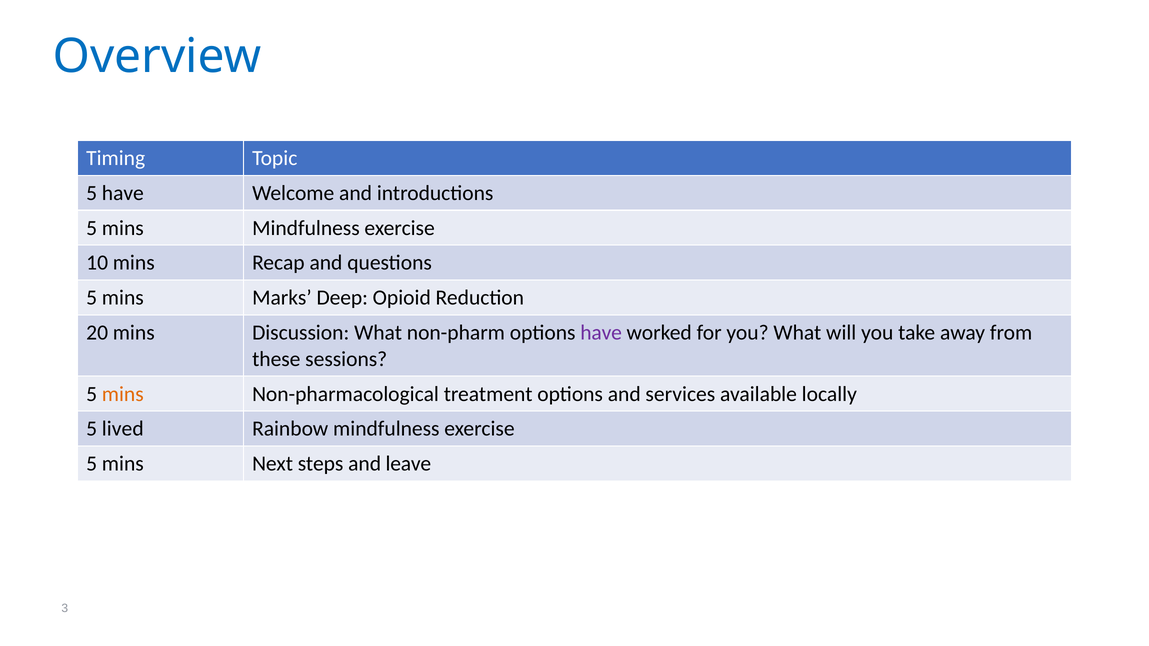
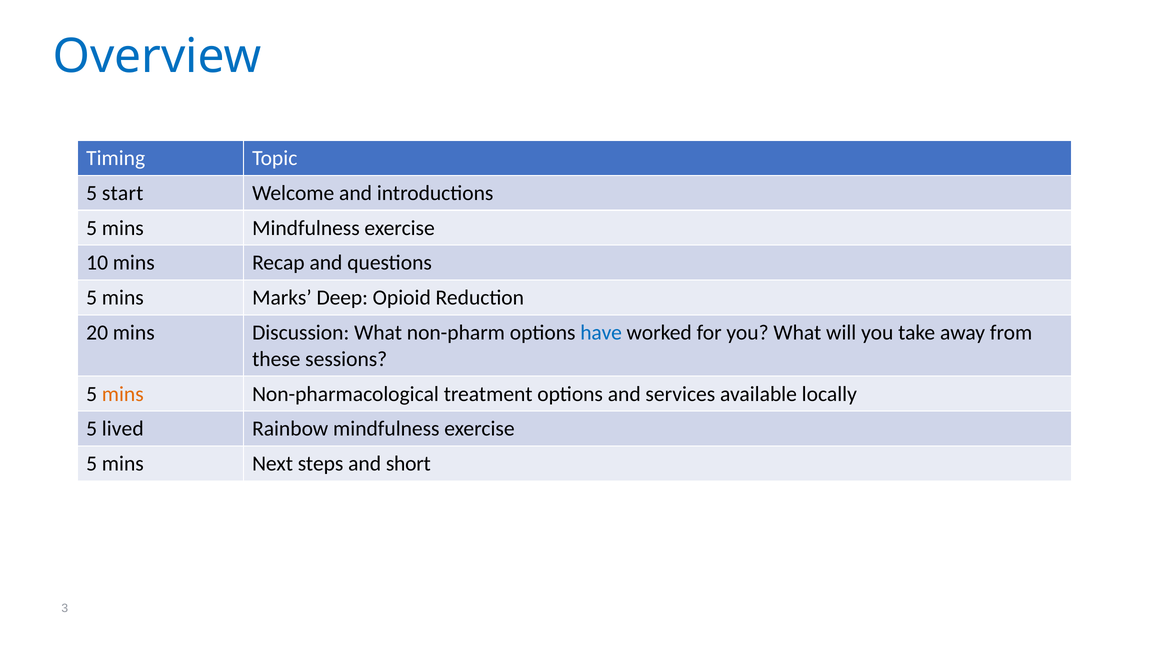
5 have: have -> start
have at (601, 333) colour: purple -> blue
leave: leave -> short
